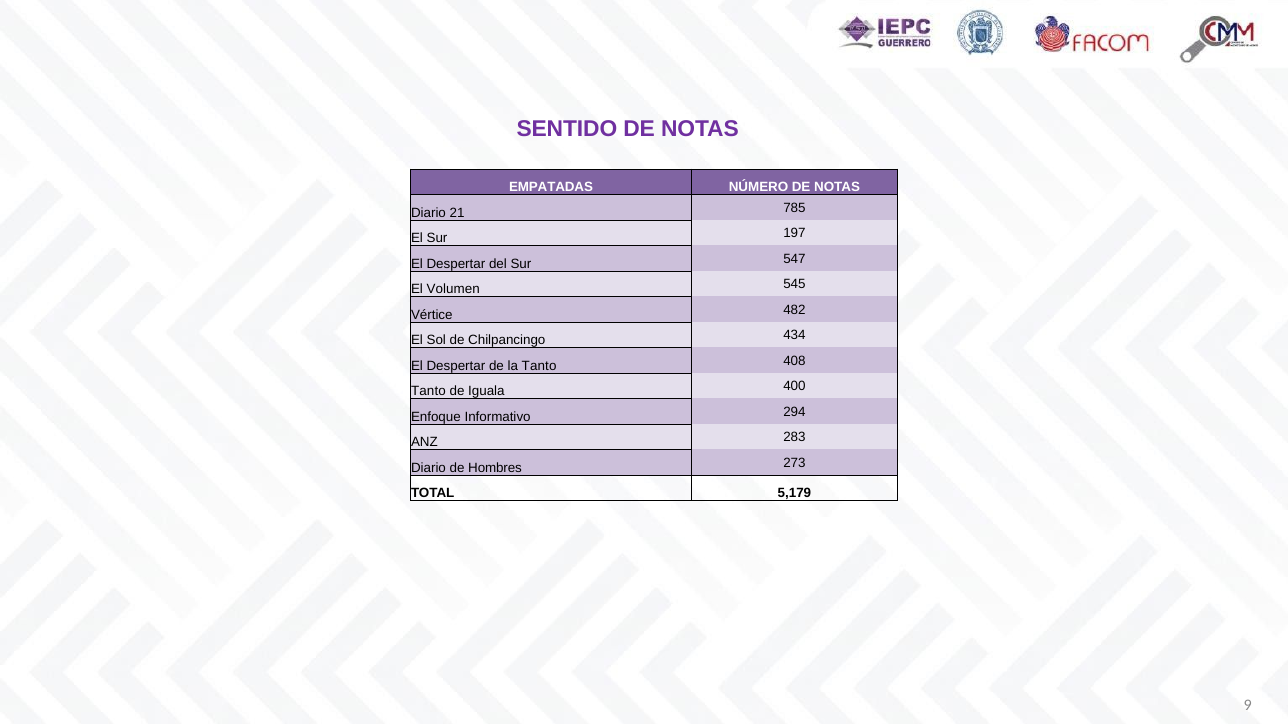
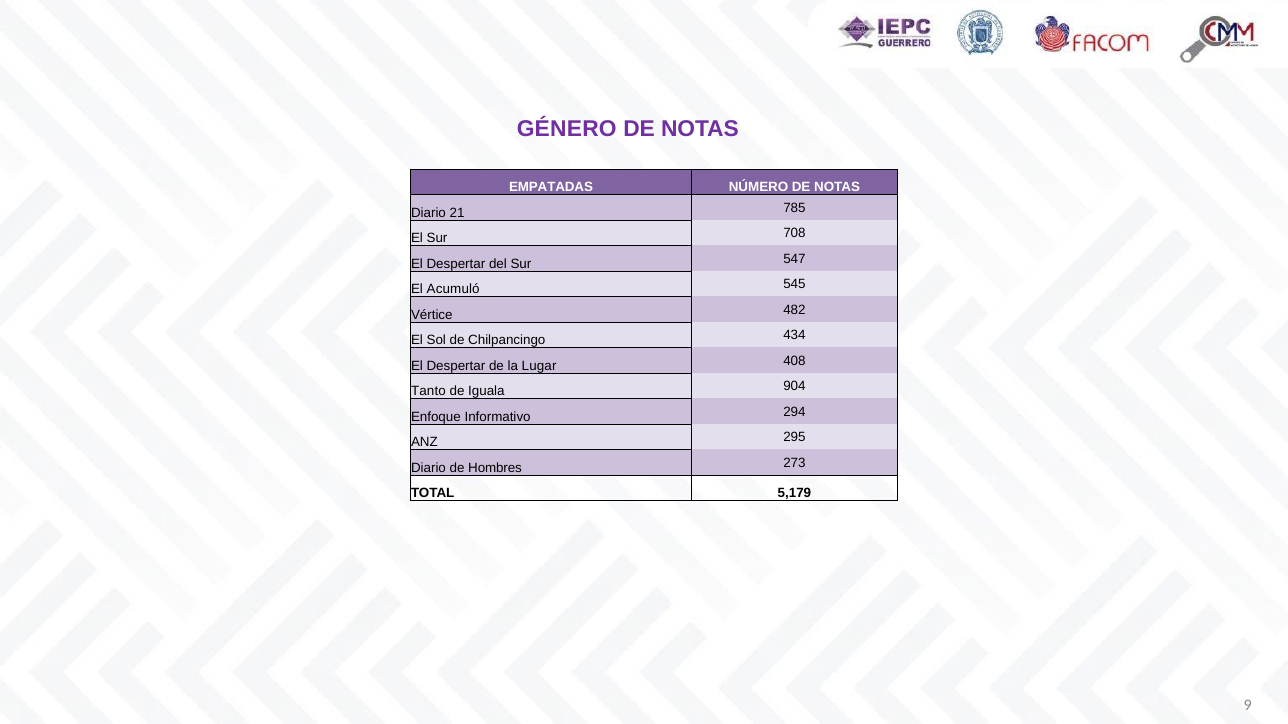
SENTIDO: SENTIDO -> GÉNERO
197: 197 -> 708
Volumen: Volumen -> Acumuló
la Tanto: Tanto -> Lugar
400: 400 -> 904
283: 283 -> 295
